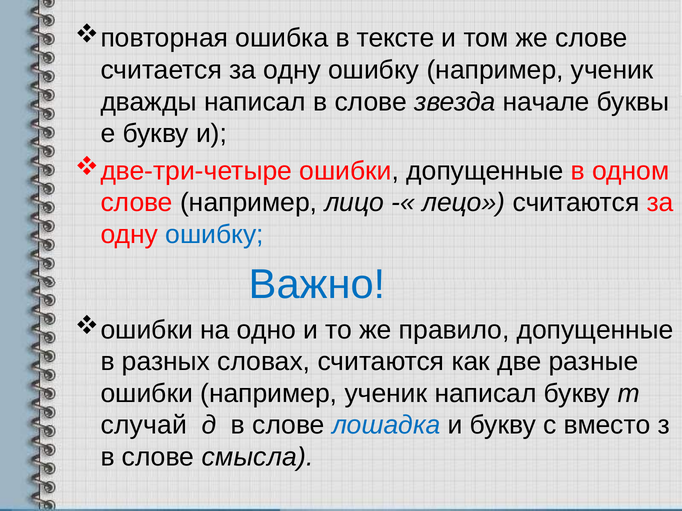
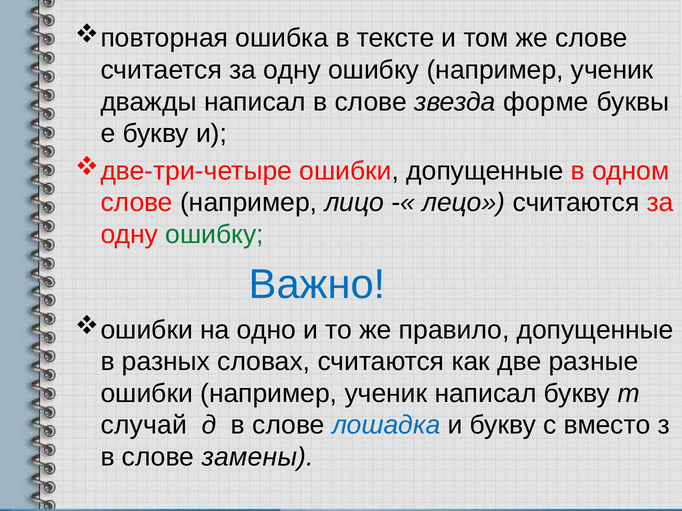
начале: начале -> форме
ошибку at (214, 235) colour: blue -> green
смысла: смысла -> замены
